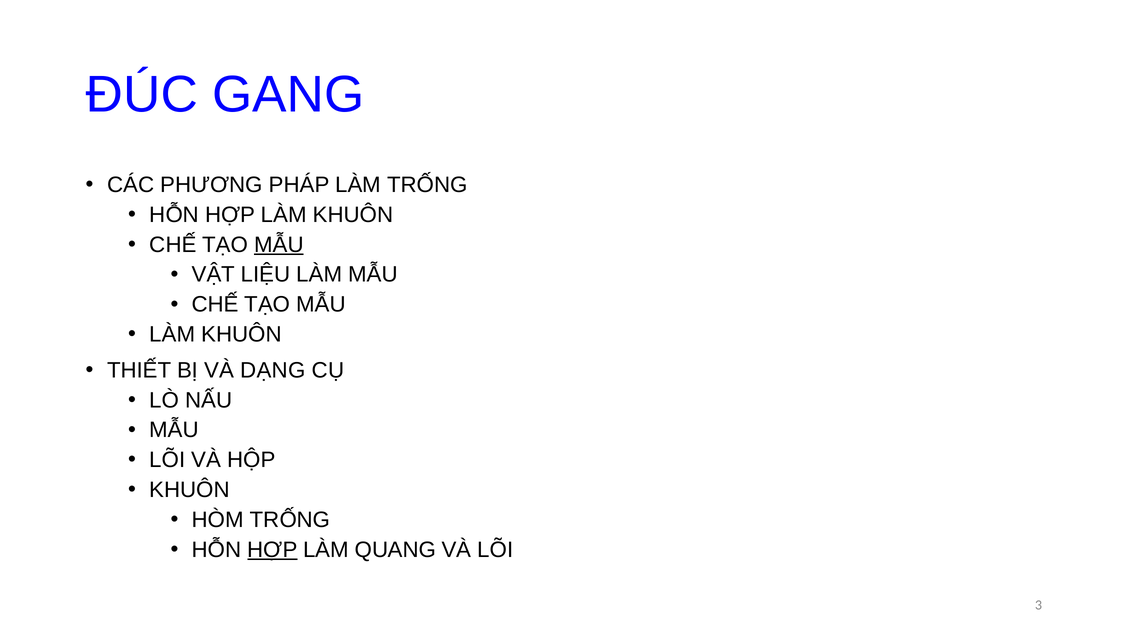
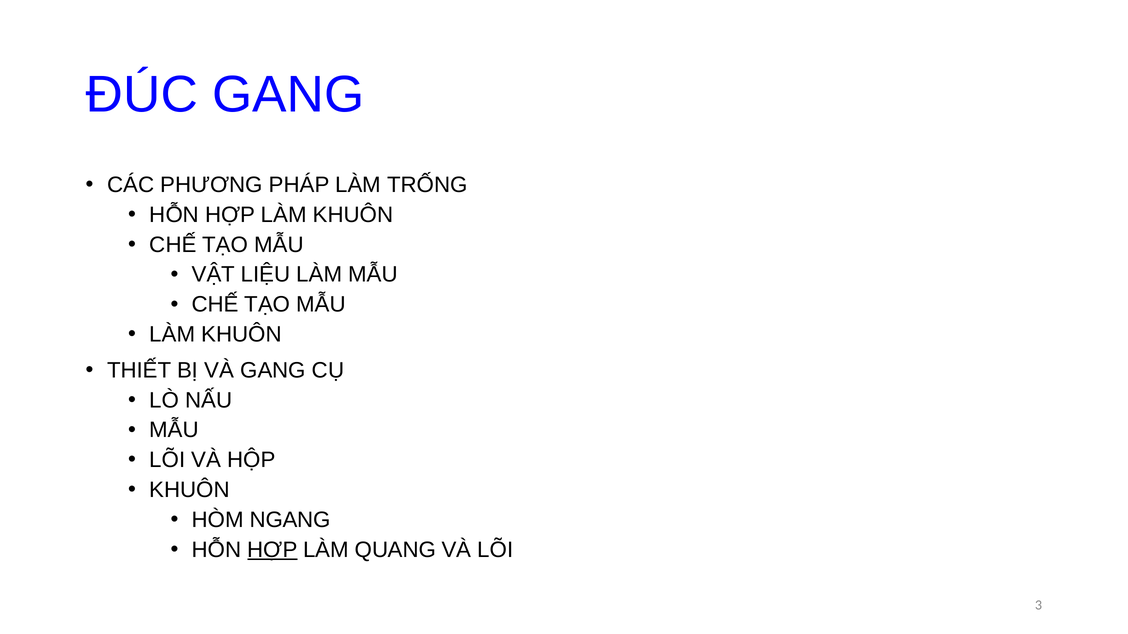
MẪU at (279, 245) underline: present -> none
VÀ DẠNG: DẠNG -> GANG
HÒM TRỐNG: TRỐNG -> NGANG
